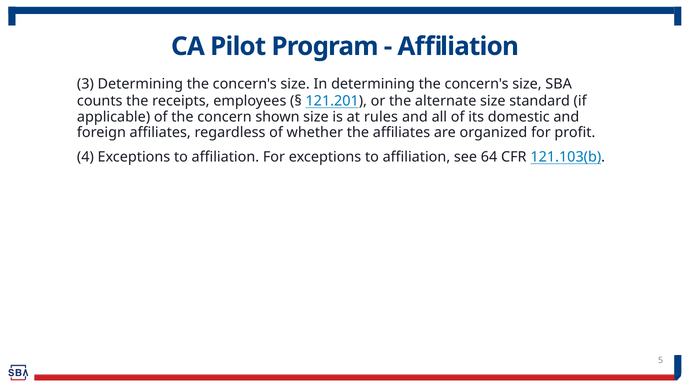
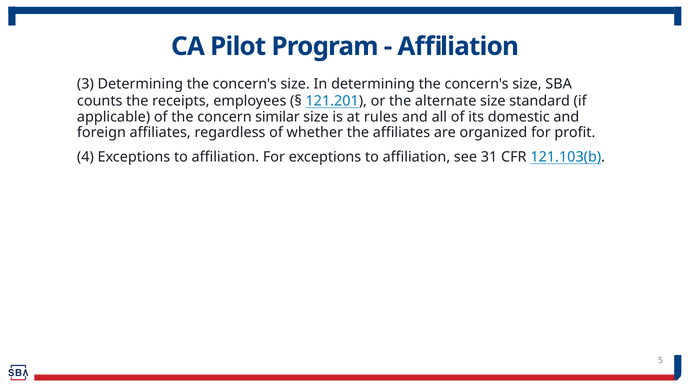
shown: shown -> similar
64: 64 -> 31
